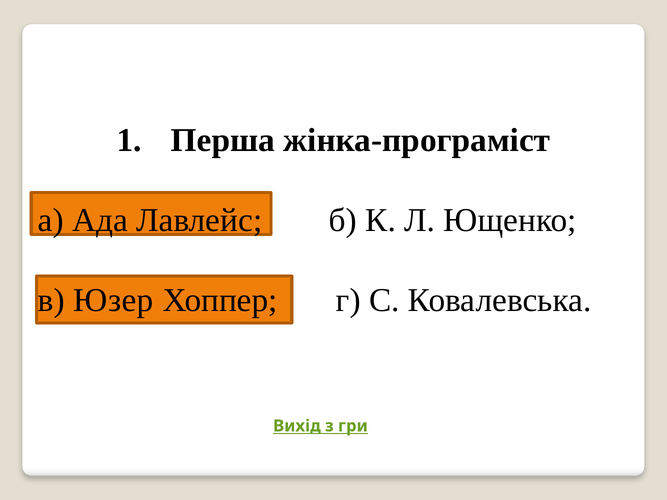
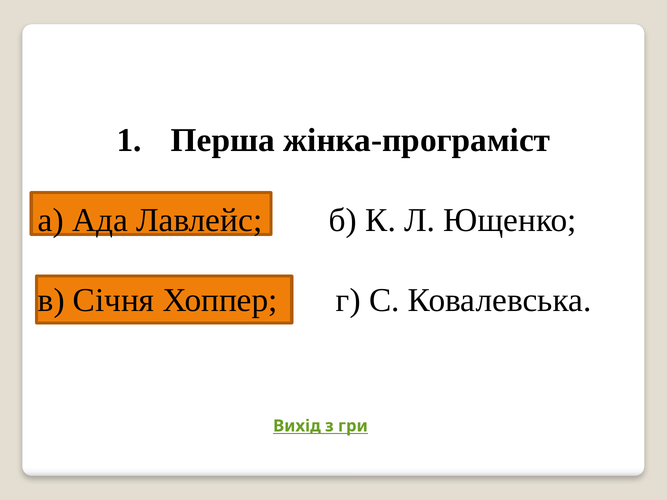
Юзер: Юзер -> Січня
